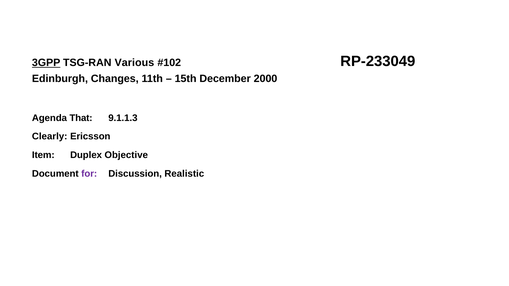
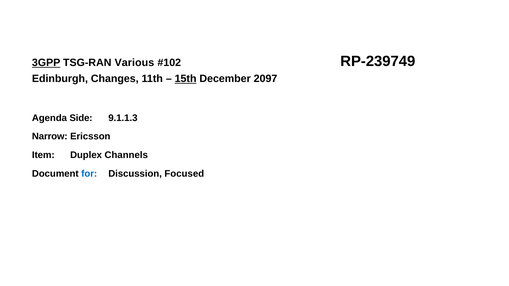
RP-233049: RP-233049 -> RP-239749
15th underline: none -> present
2000: 2000 -> 2097
That: That -> Side
Clearly: Clearly -> Narrow
Objective: Objective -> Channels
for colour: purple -> blue
Realistic: Realistic -> Focused
